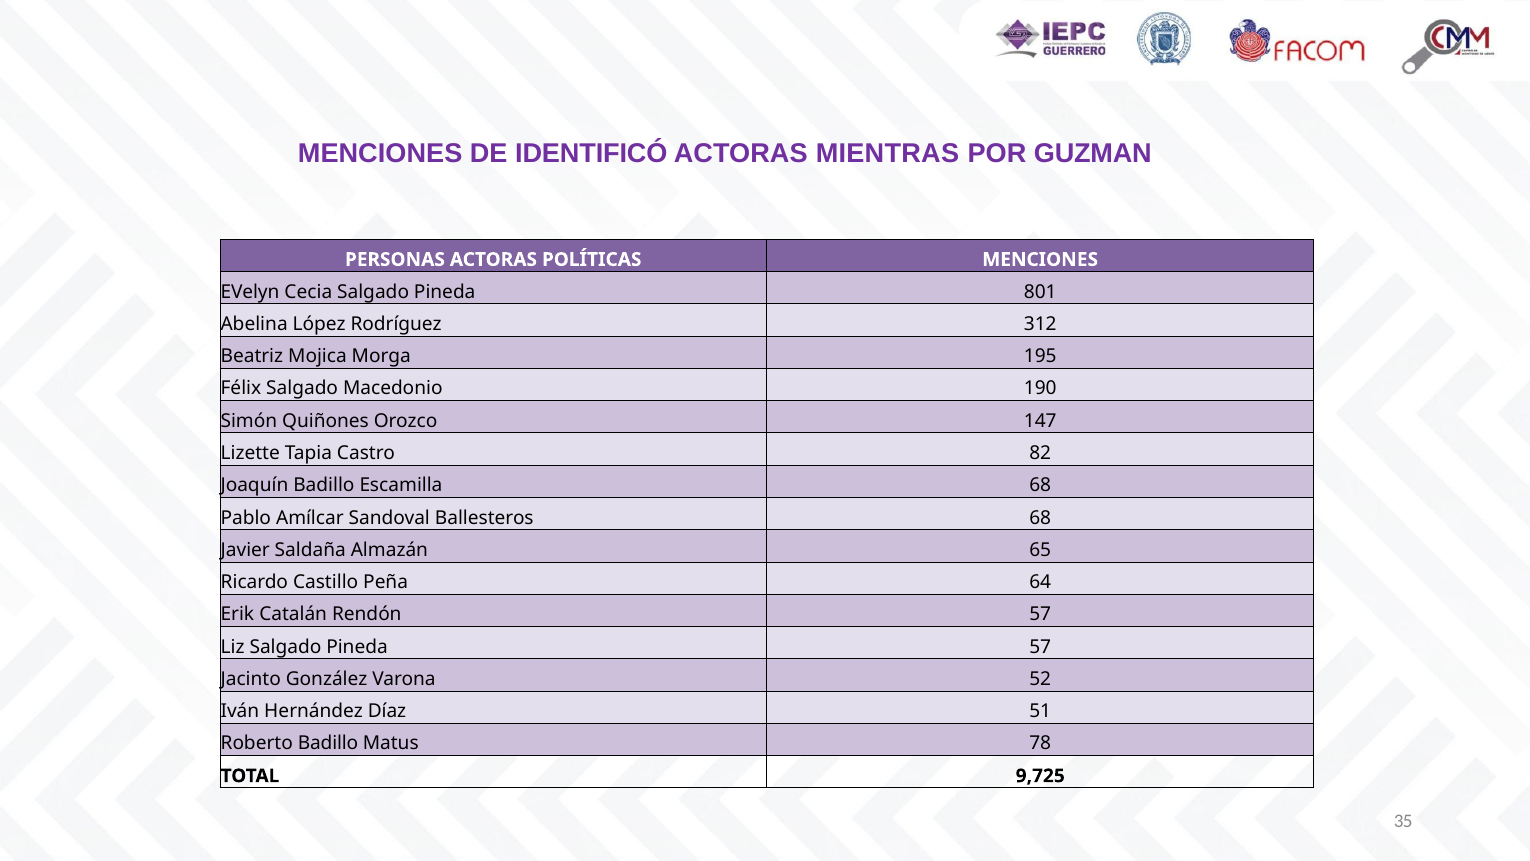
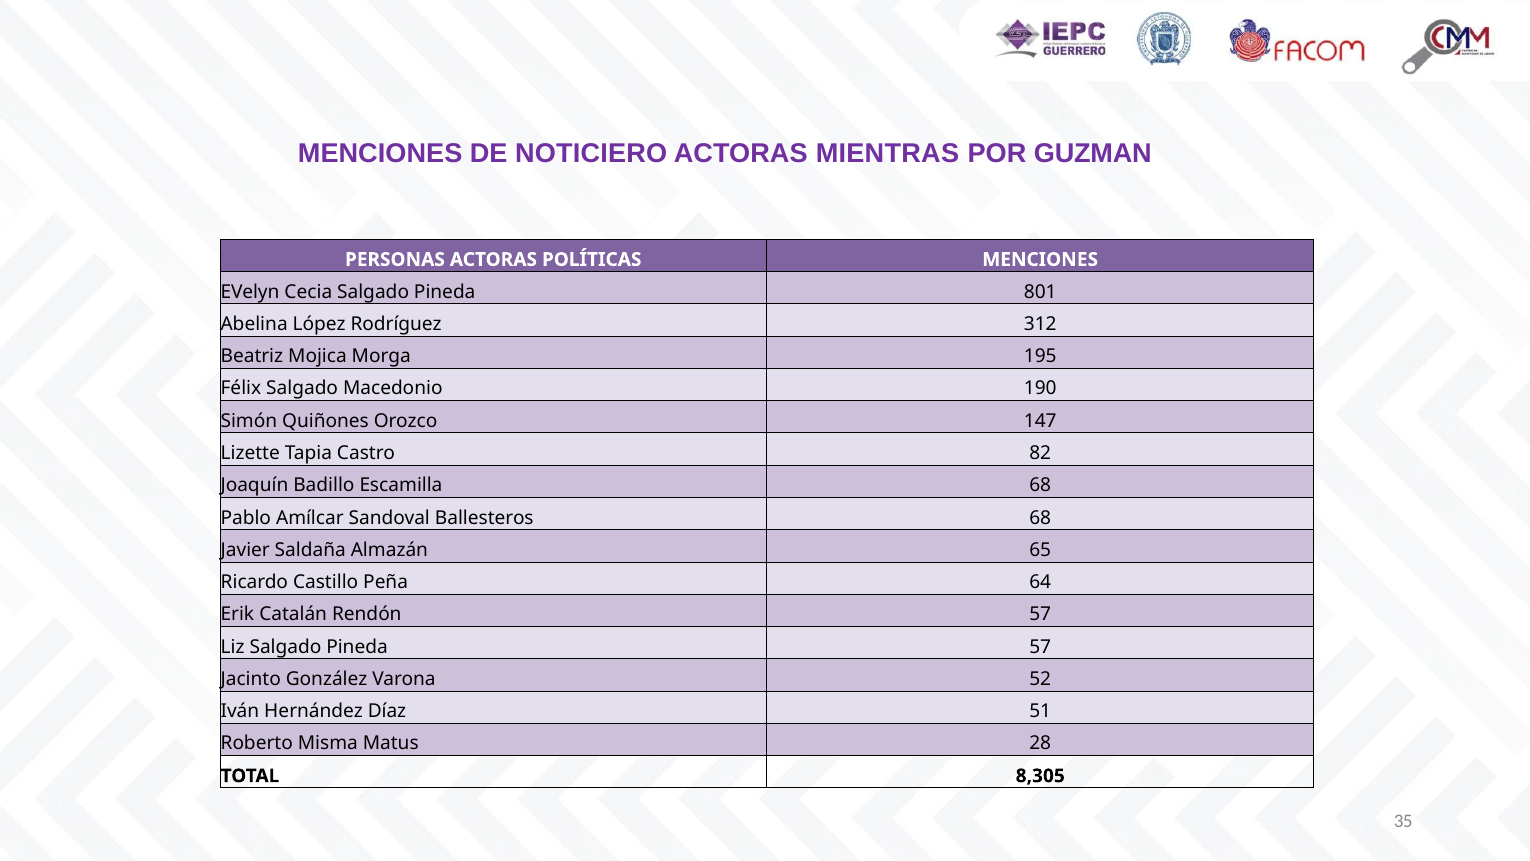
IDENTIFICÓ: IDENTIFICÓ -> NOTICIERO
Roberto Badillo: Badillo -> Misma
78: 78 -> 28
9,725: 9,725 -> 8,305
